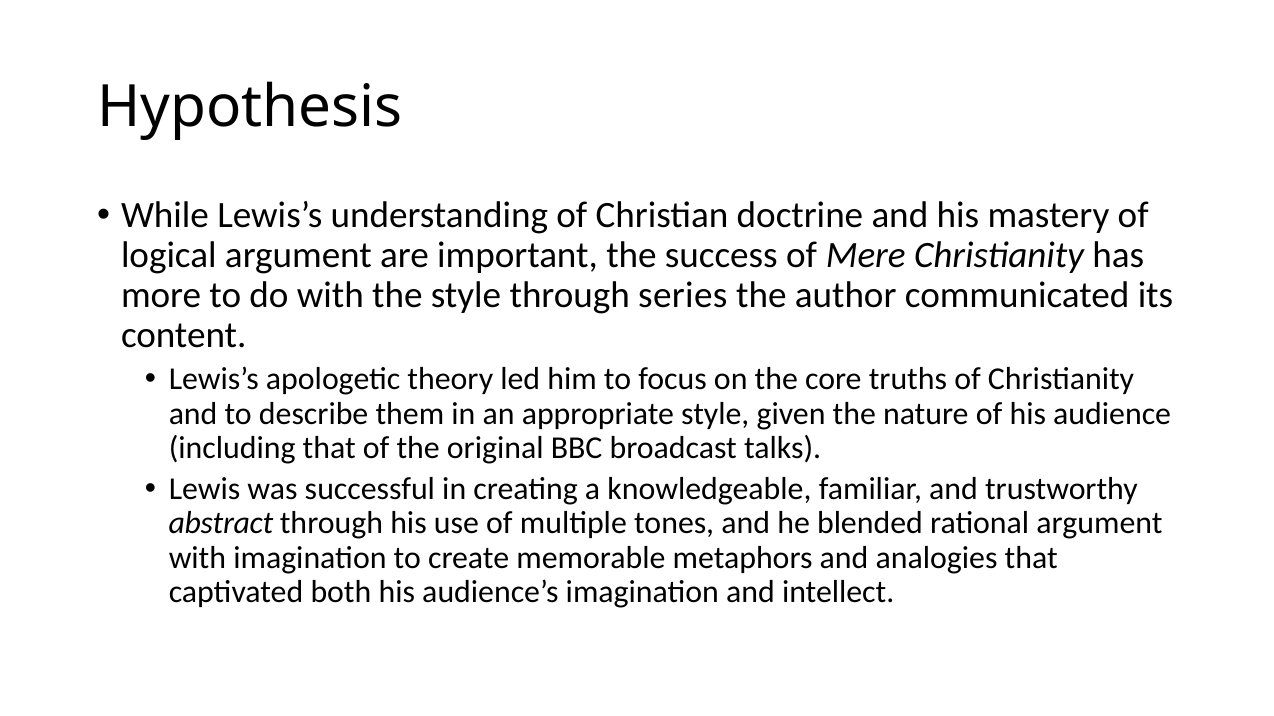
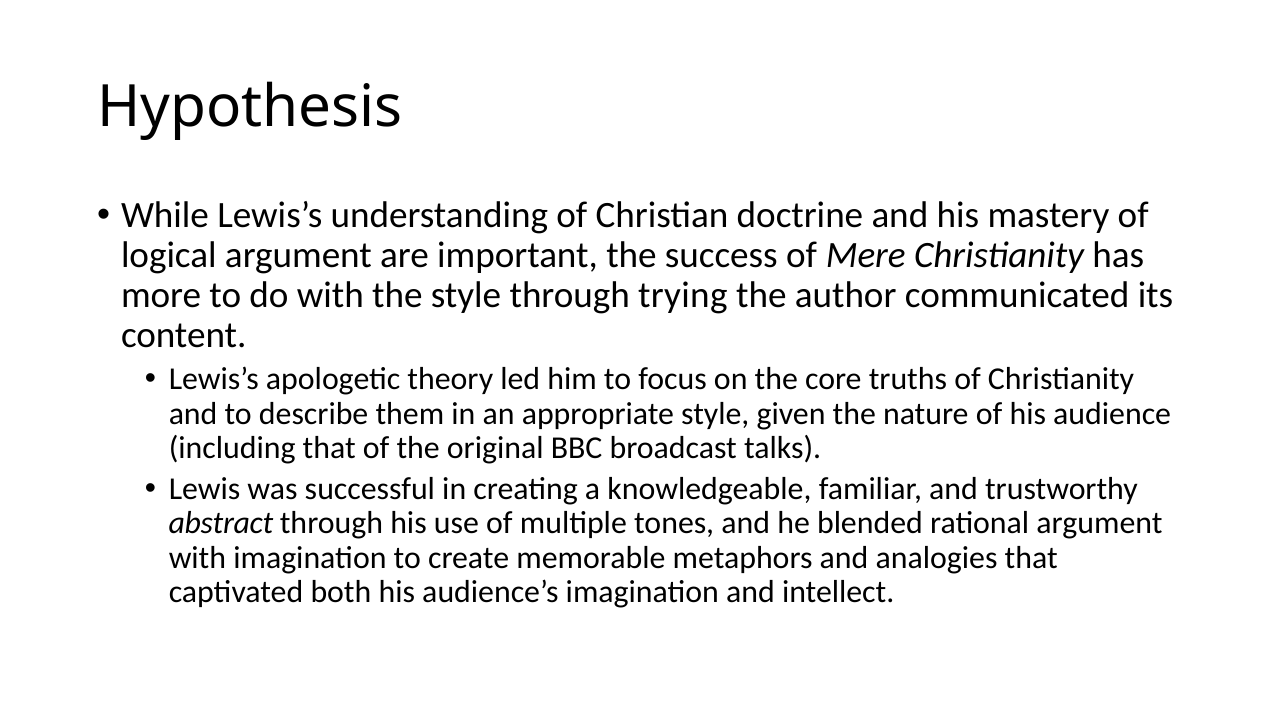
series: series -> trying
